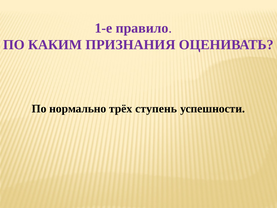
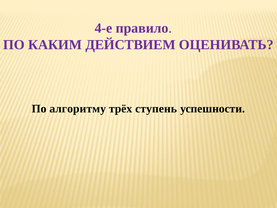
1-е: 1-е -> 4-е
ПРИЗНАНИЯ: ПРИЗНАНИЯ -> ДЕЙСТВИЕМ
нормально: нормально -> алгоритму
